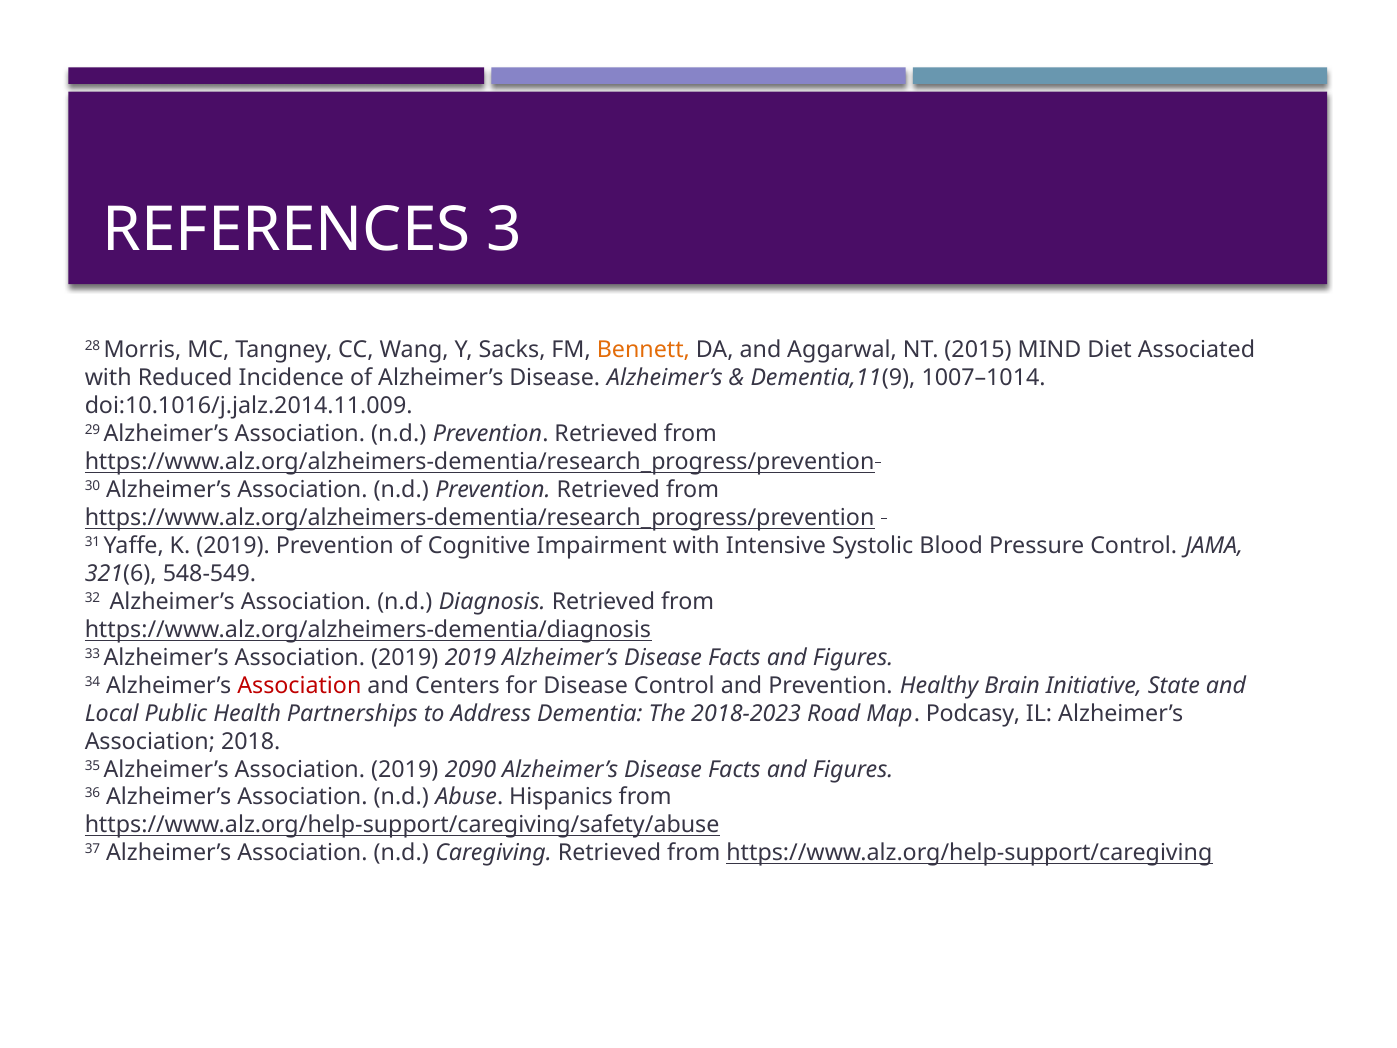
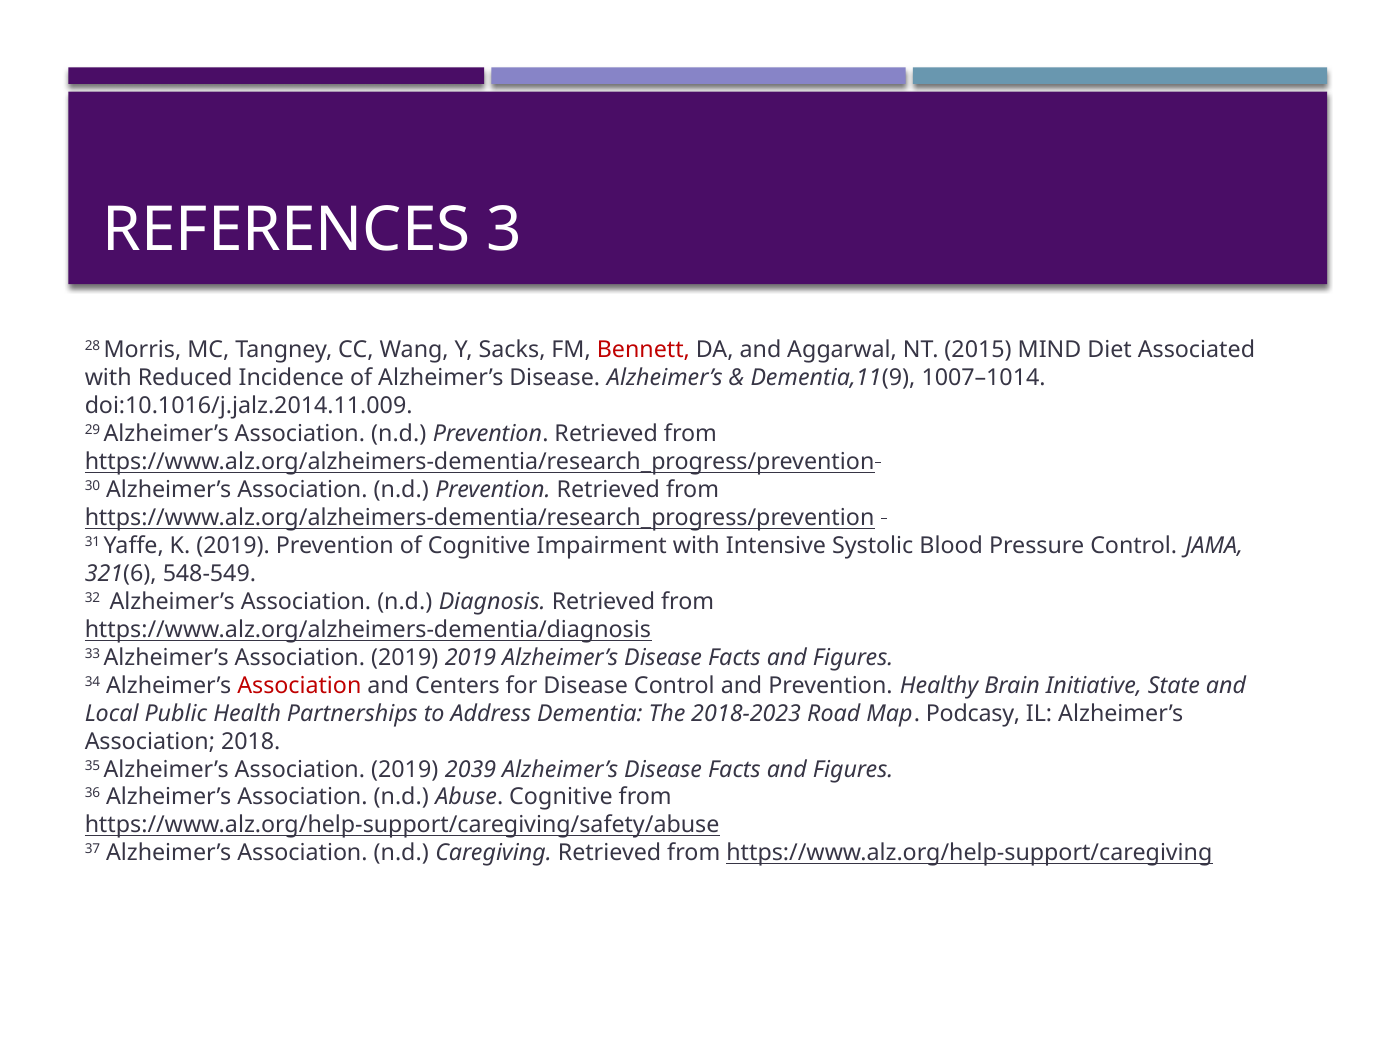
Bennett colour: orange -> red
2090: 2090 -> 2039
Abuse Hispanics: Hispanics -> Cognitive
